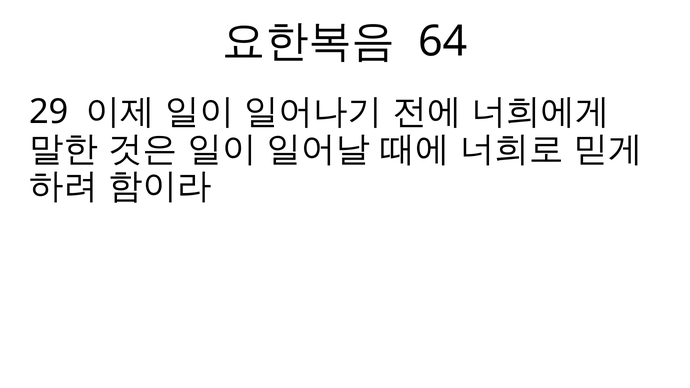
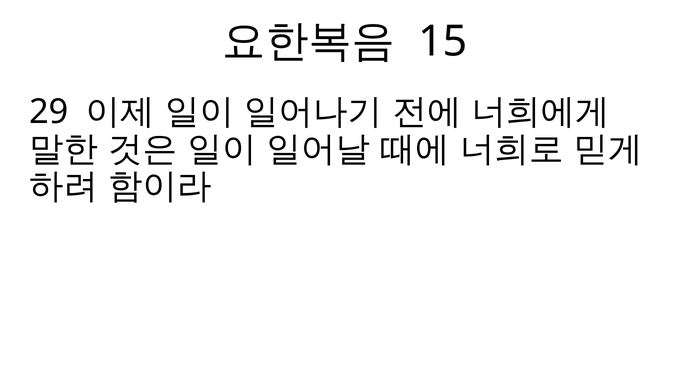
64: 64 -> 15
